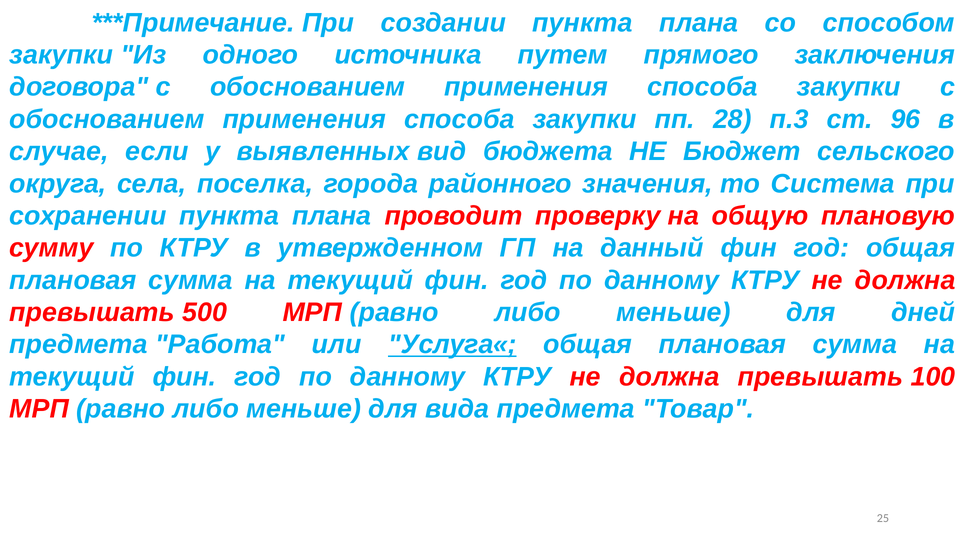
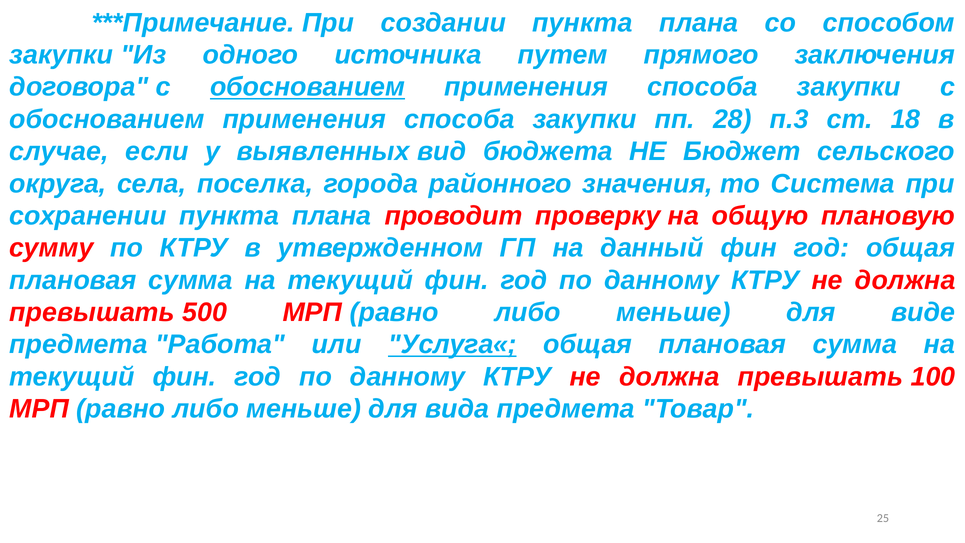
обоснованием at (308, 87) underline: none -> present
96: 96 -> 18
дней: дней -> виде
